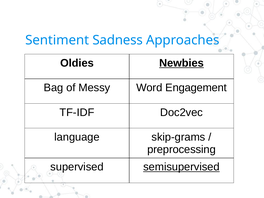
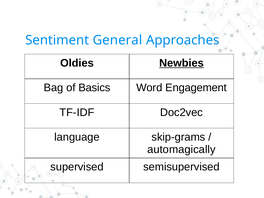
Sadness: Sadness -> General
Messy: Messy -> Basics
preprocessing: preprocessing -> automagically
semisupervised underline: present -> none
